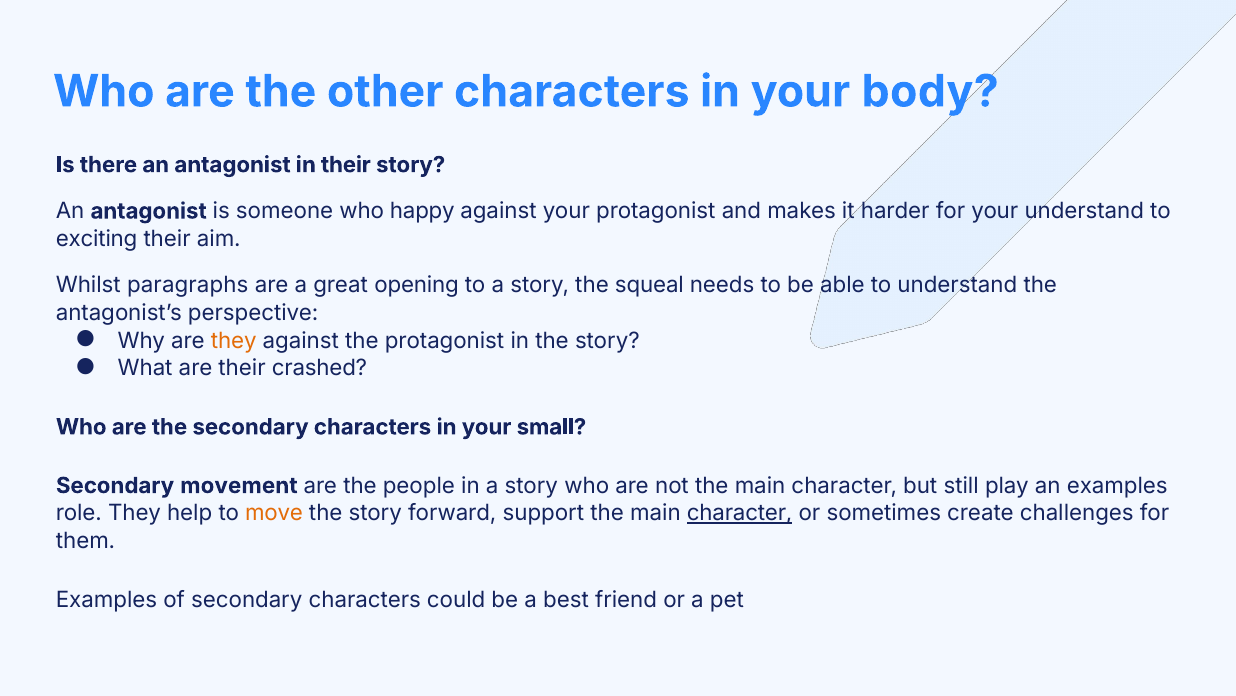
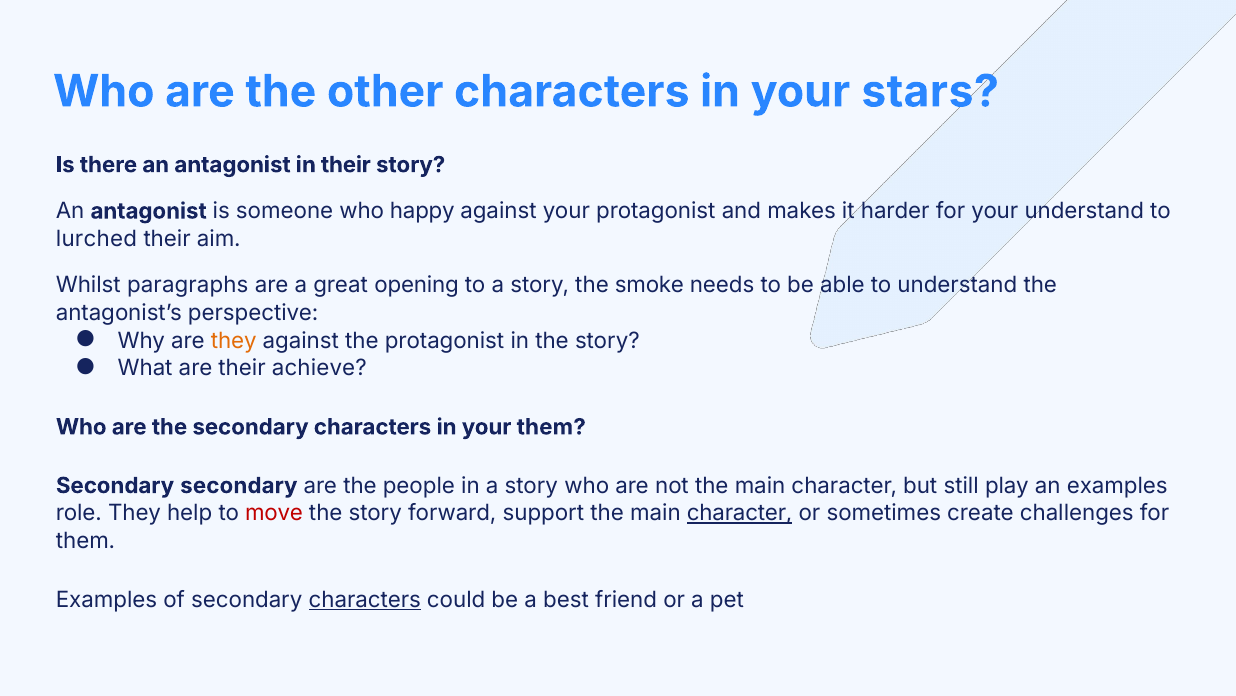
body: body -> stars
exciting: exciting -> lurched
squeal: squeal -> smoke
crashed: crashed -> achieve
your small: small -> them
Secondary movement: movement -> secondary
move colour: orange -> red
characters at (365, 599) underline: none -> present
